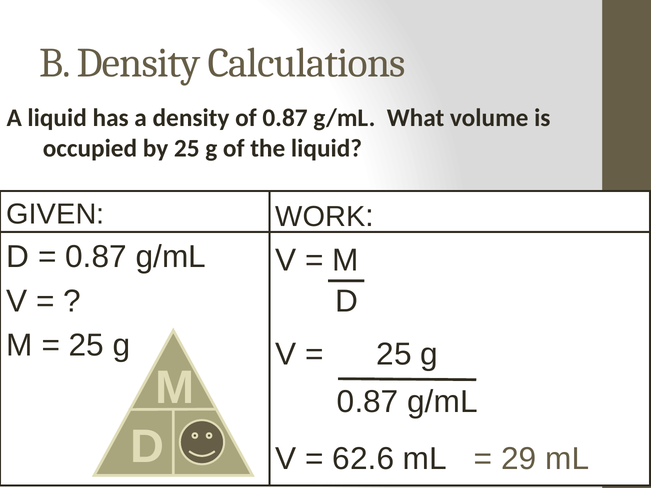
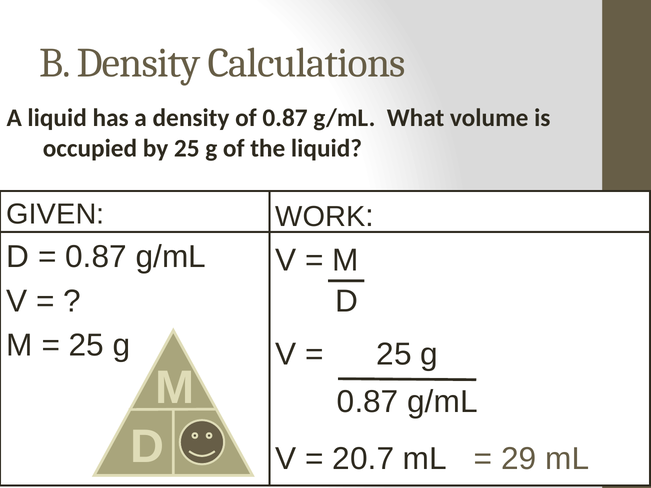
62.6: 62.6 -> 20.7
